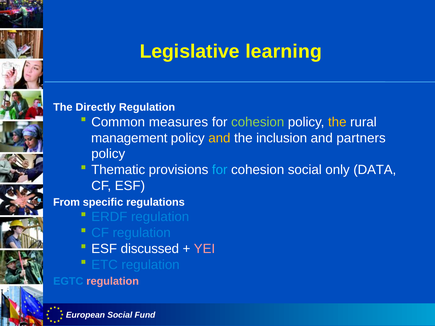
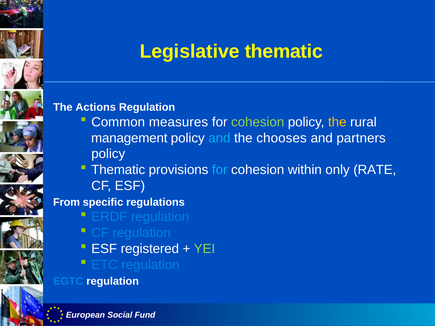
Legislative learning: learning -> thematic
Directly: Directly -> Actions
and at (219, 138) colour: yellow -> light blue
inclusion: inclusion -> chooses
cohesion social: social -> within
DATA: DATA -> RATE
discussed: discussed -> registered
YEI colour: pink -> light green
regulation at (113, 281) colour: pink -> white
